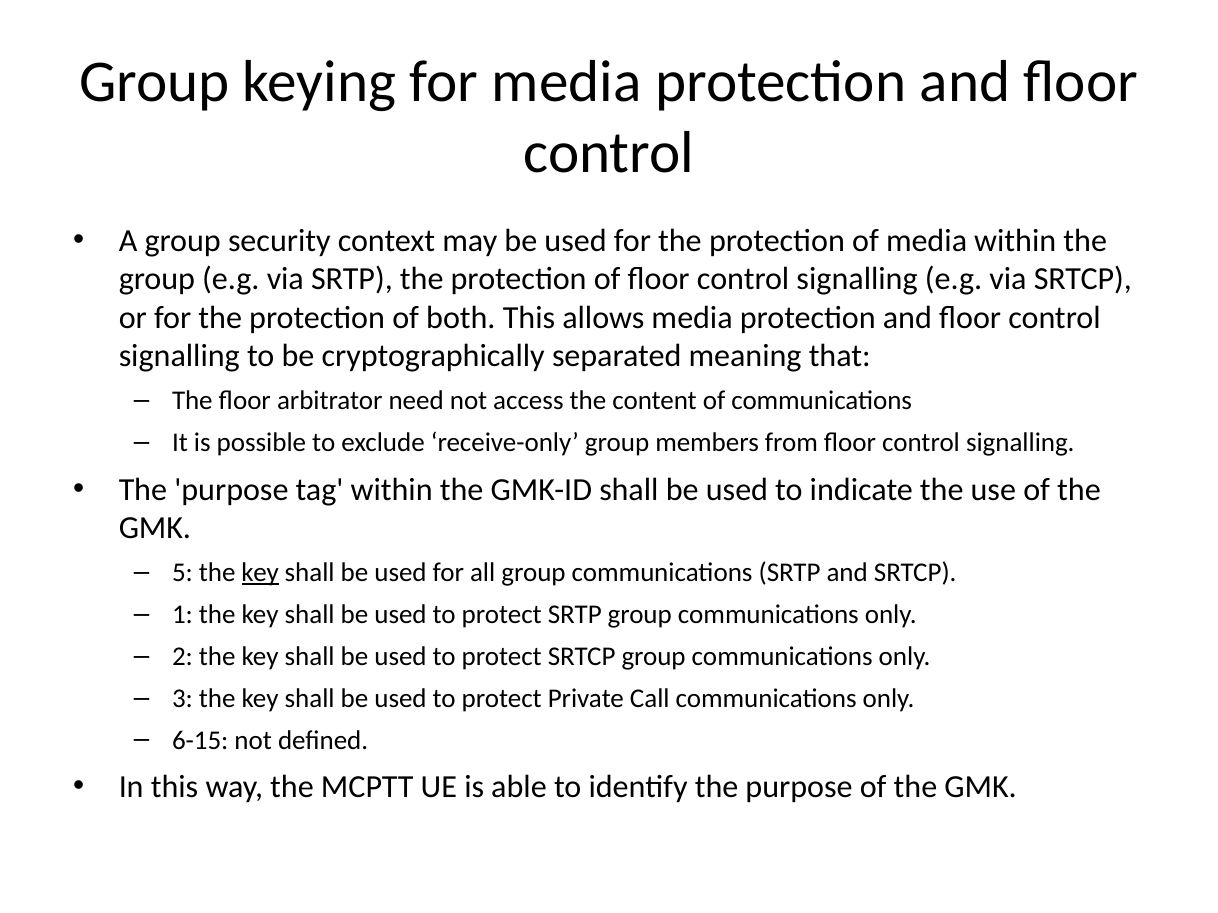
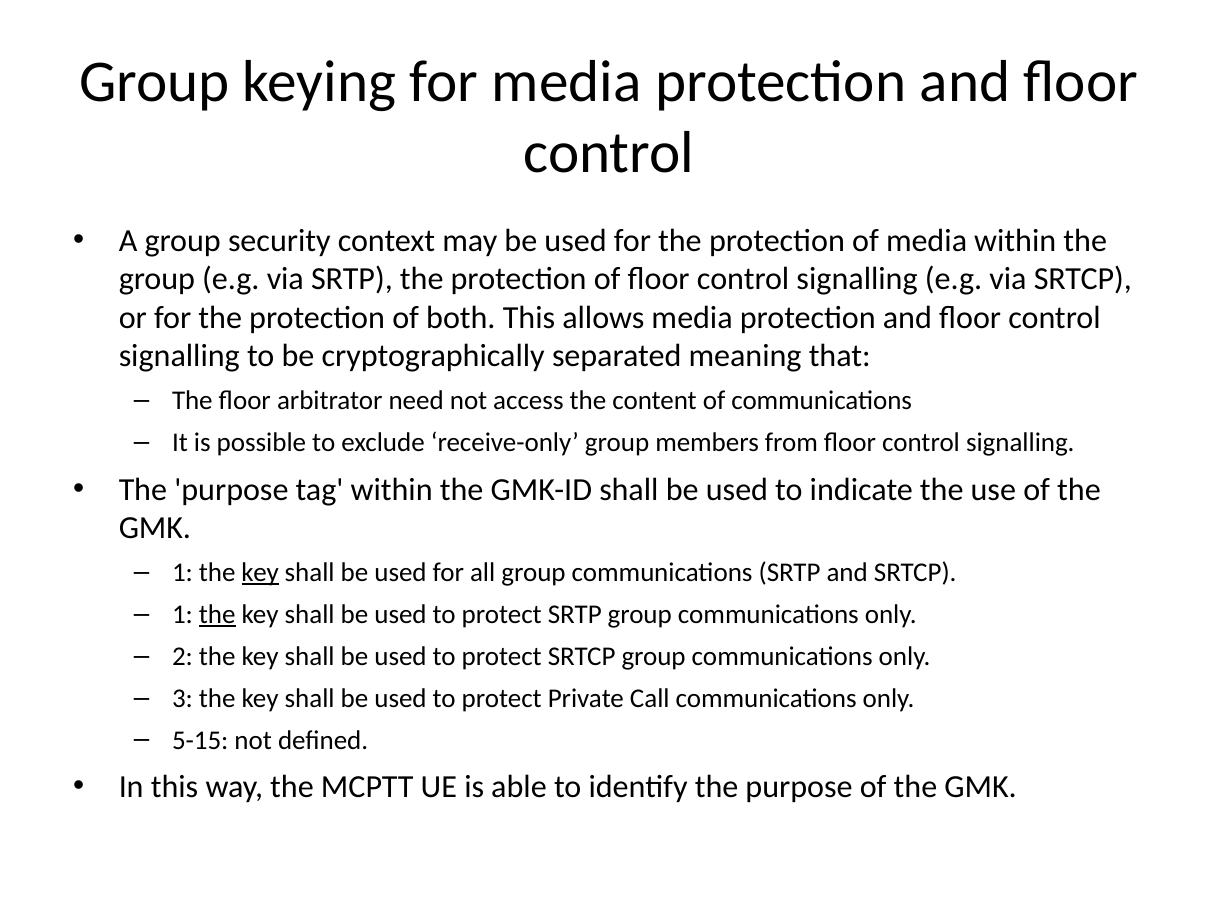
5 at (182, 573): 5 -> 1
the at (217, 615) underline: none -> present
6-15: 6-15 -> 5-15
